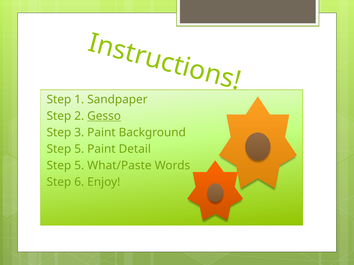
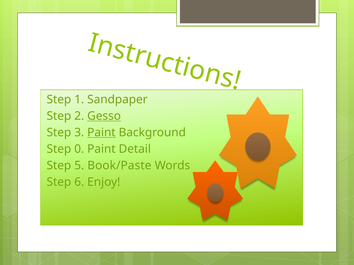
Paint at (101, 133) underline: none -> present
5 at (79, 149): 5 -> 0
What/Paste: What/Paste -> Book/Paste
